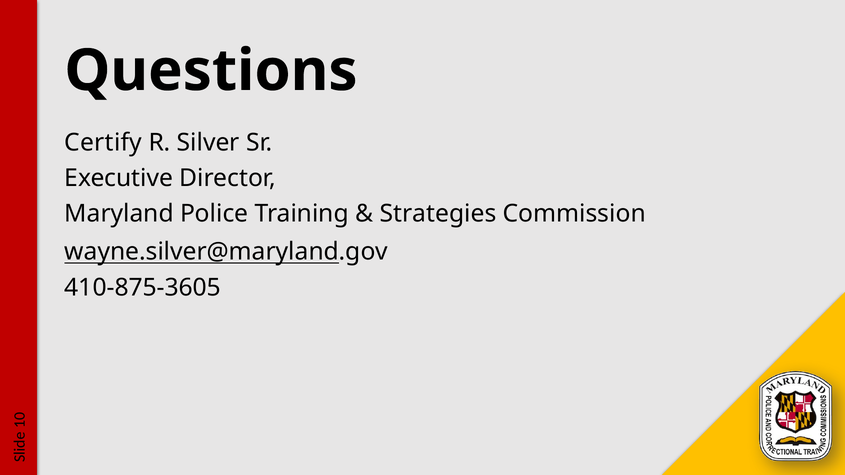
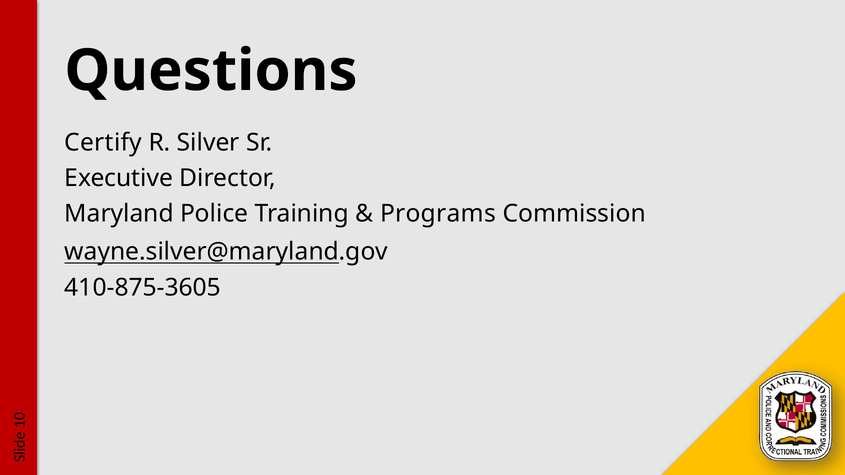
Strategies: Strategies -> Programs
